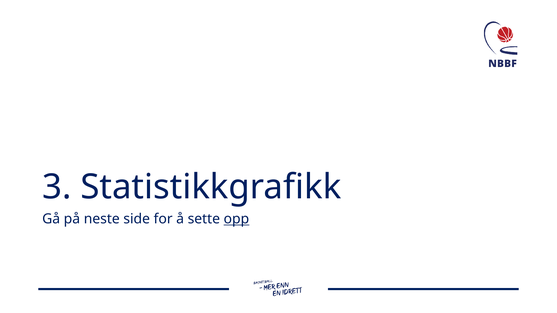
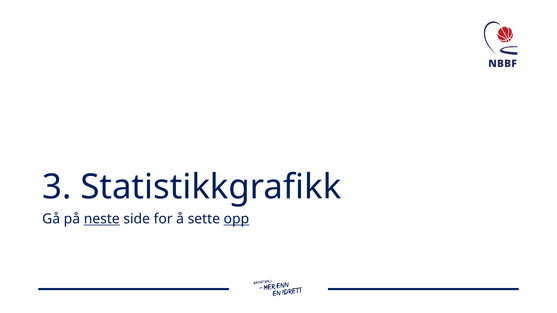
neste underline: none -> present
